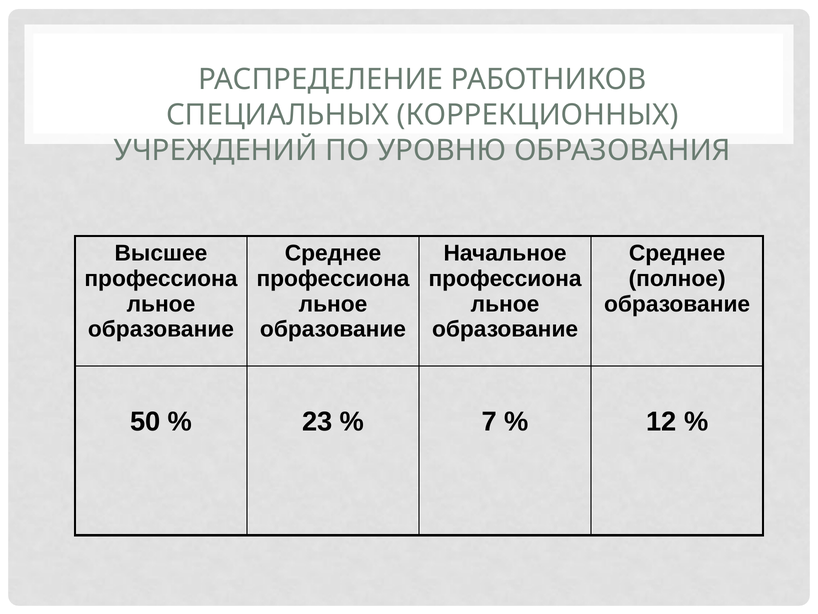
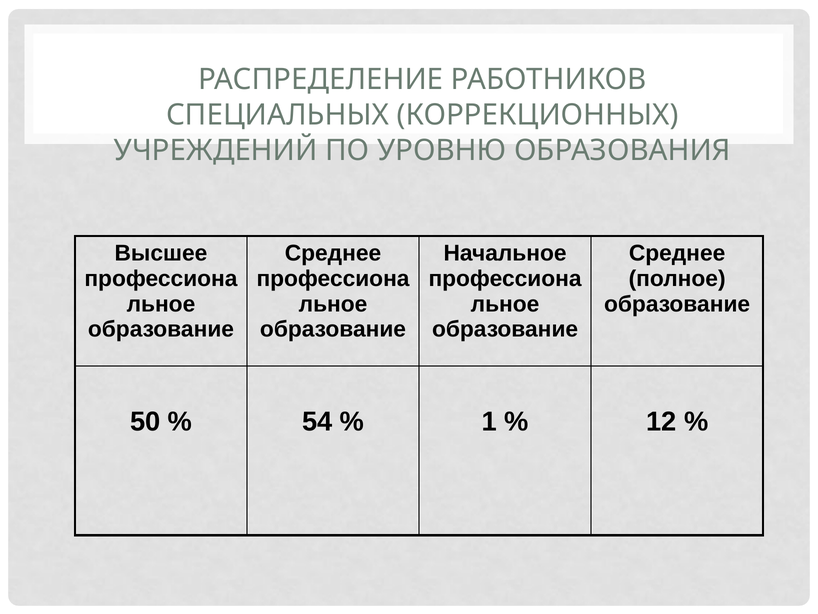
23: 23 -> 54
7: 7 -> 1
